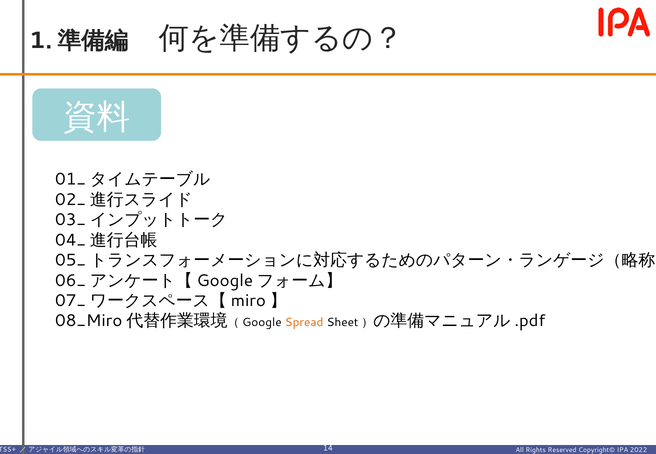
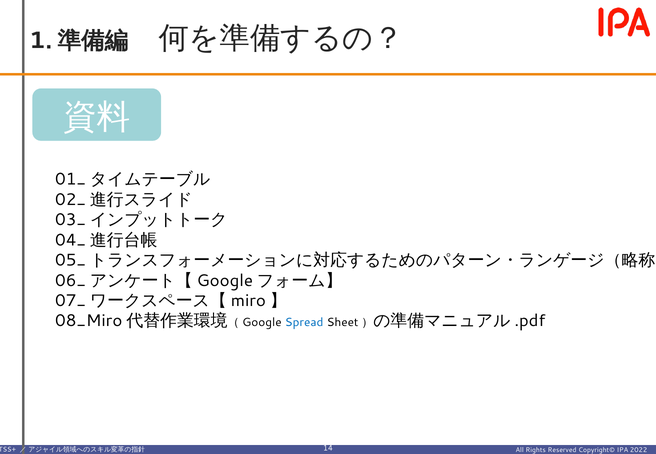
Spread colour: orange -> blue
